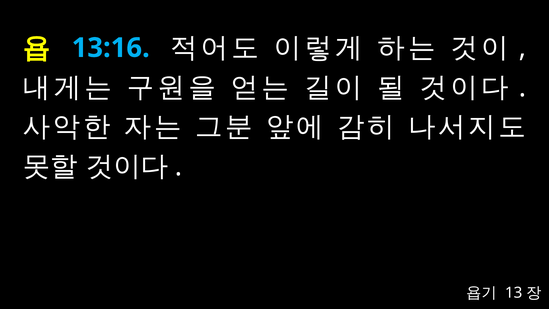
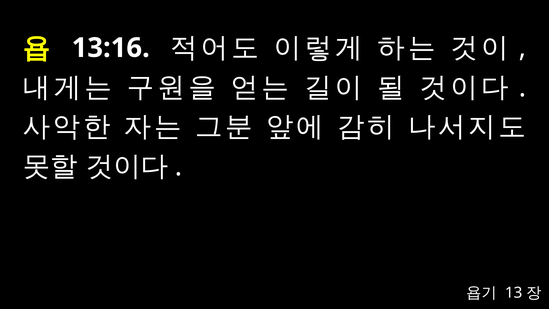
13:16 colour: light blue -> white
